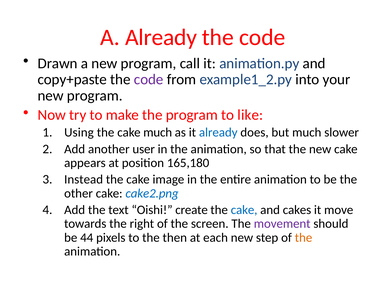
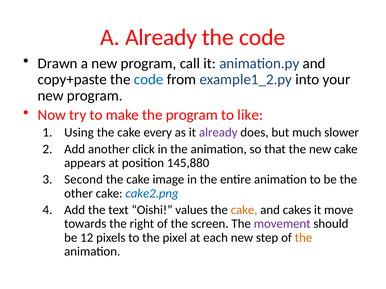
code at (149, 80) colour: purple -> blue
cake much: much -> every
already at (218, 133) colour: blue -> purple
user: user -> click
165,180: 165,180 -> 145,880
Instead: Instead -> Second
create: create -> values
cake at (244, 210) colour: blue -> orange
44: 44 -> 12
then: then -> pixel
